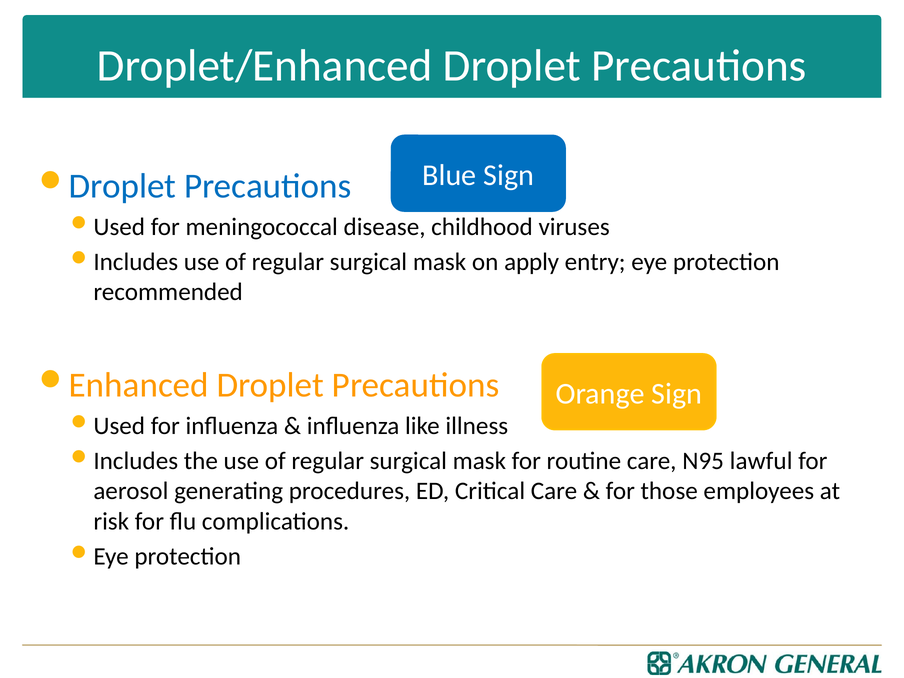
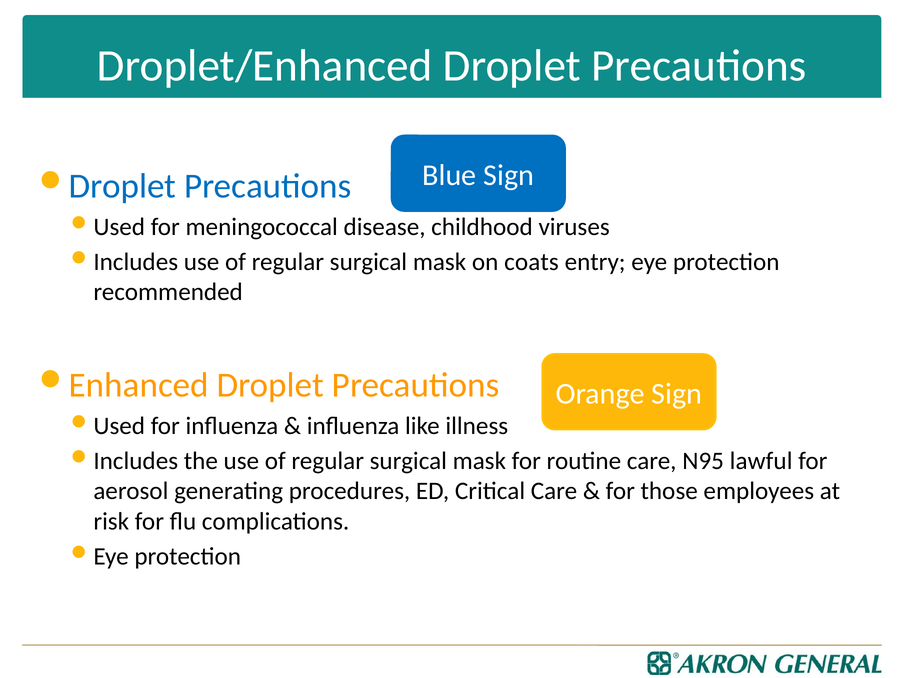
apply: apply -> coats
